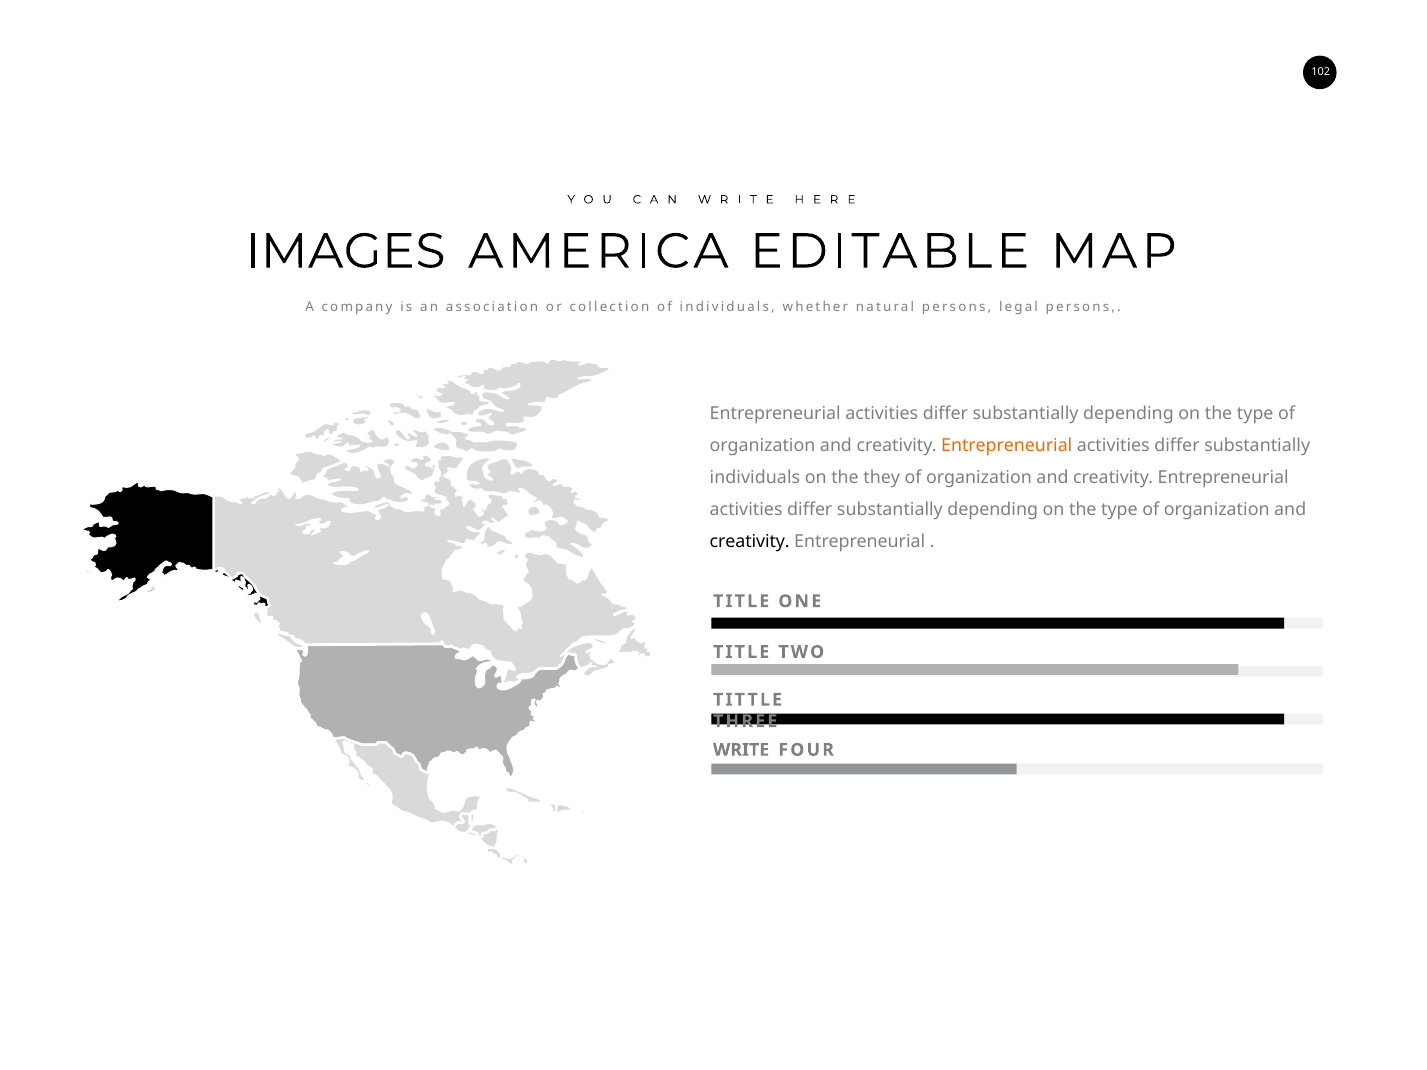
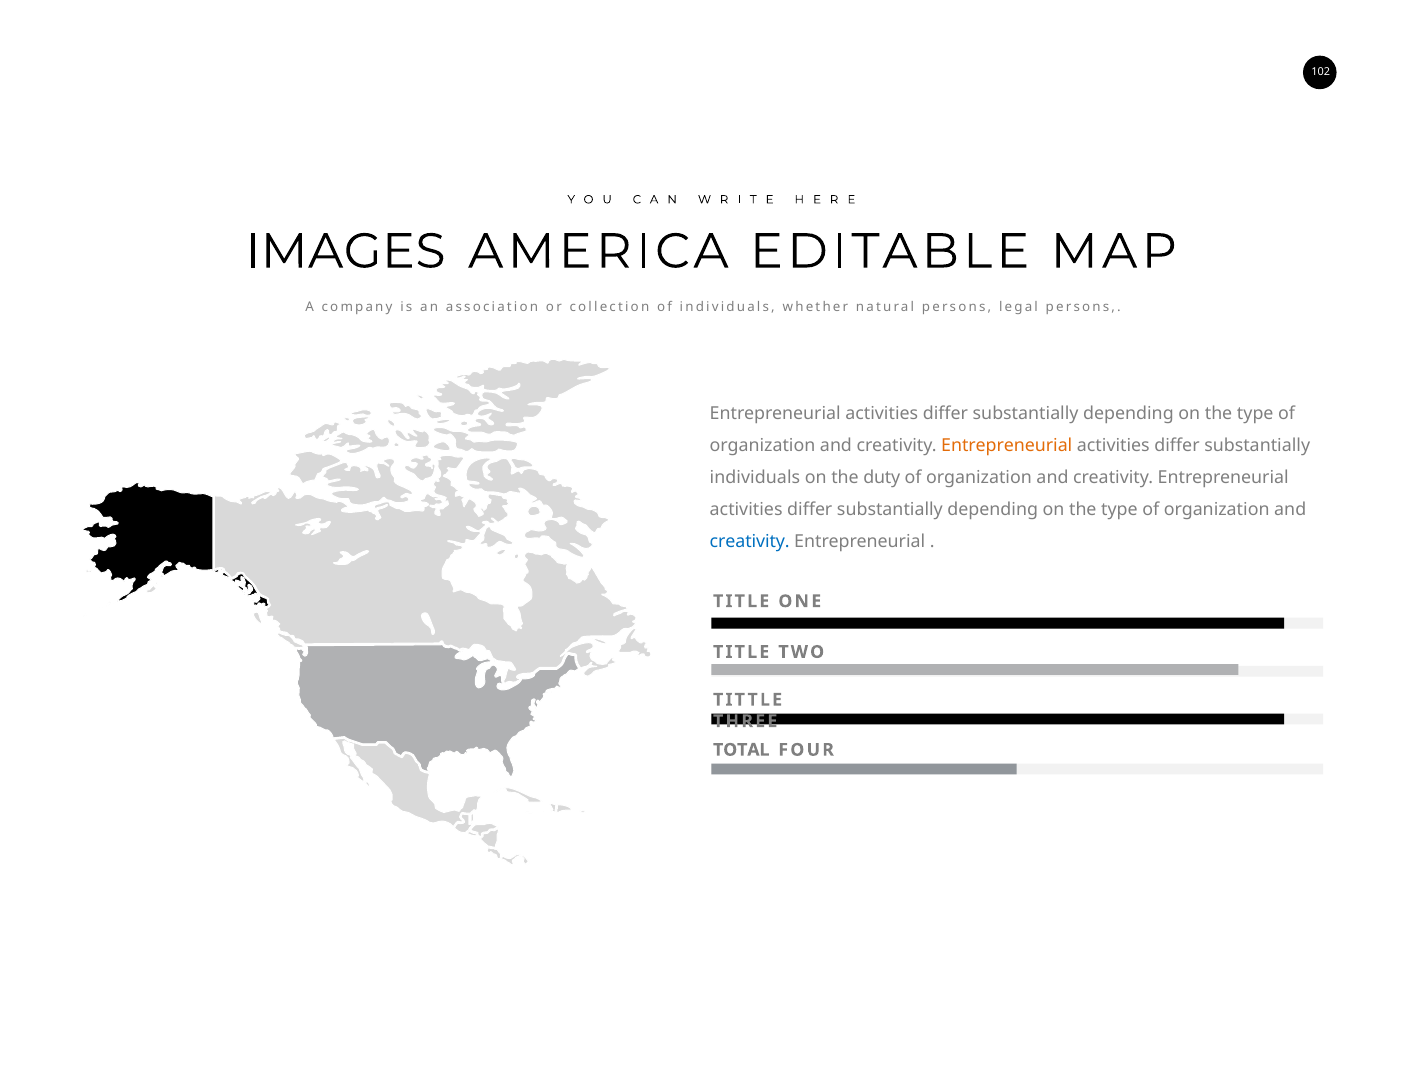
they: they -> duty
creativity at (750, 542) colour: black -> blue
WRITE: WRITE -> TOTAL
